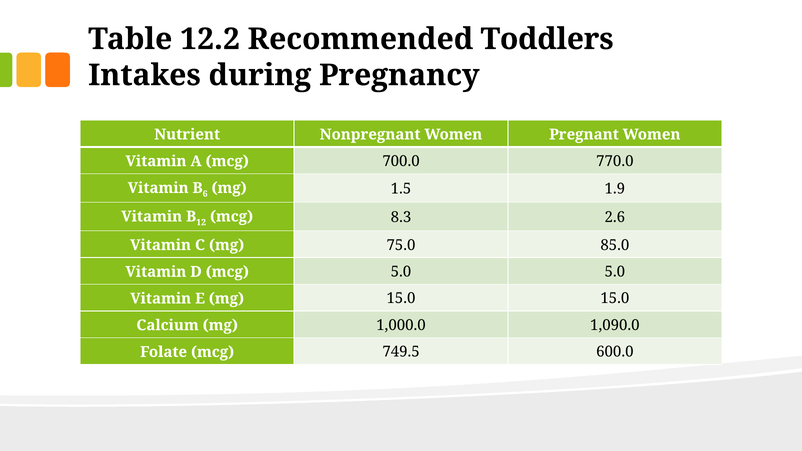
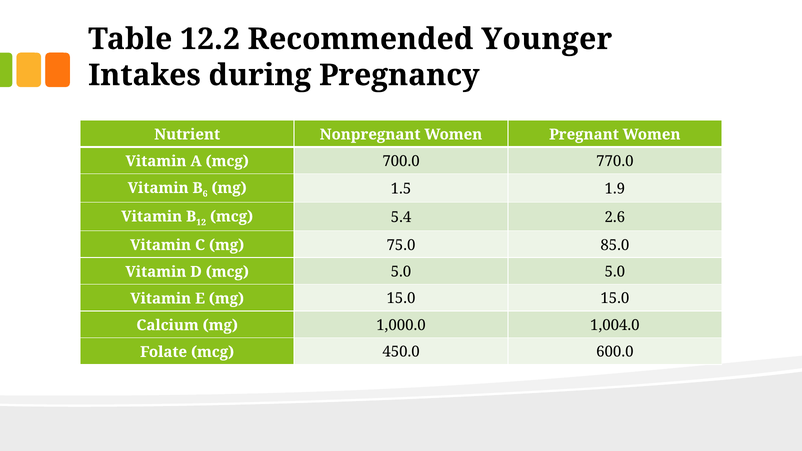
Toddlers: Toddlers -> Younger
8.3: 8.3 -> 5.4
1,090.0: 1,090.0 -> 1,004.0
749.5: 749.5 -> 450.0
